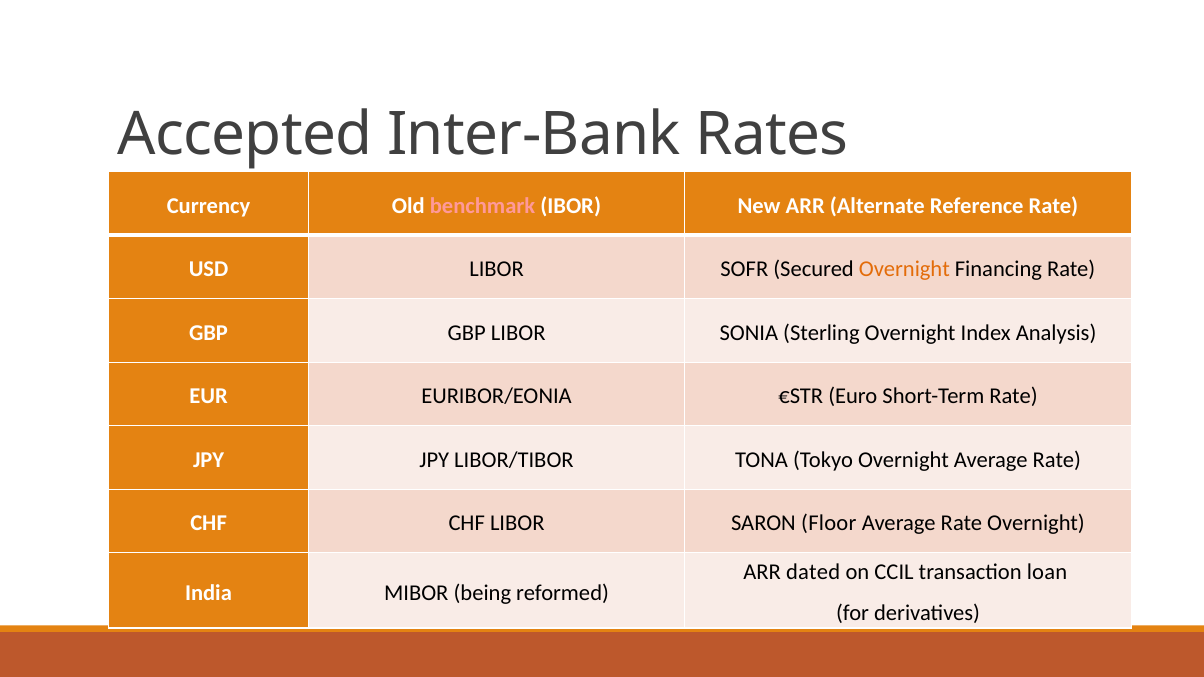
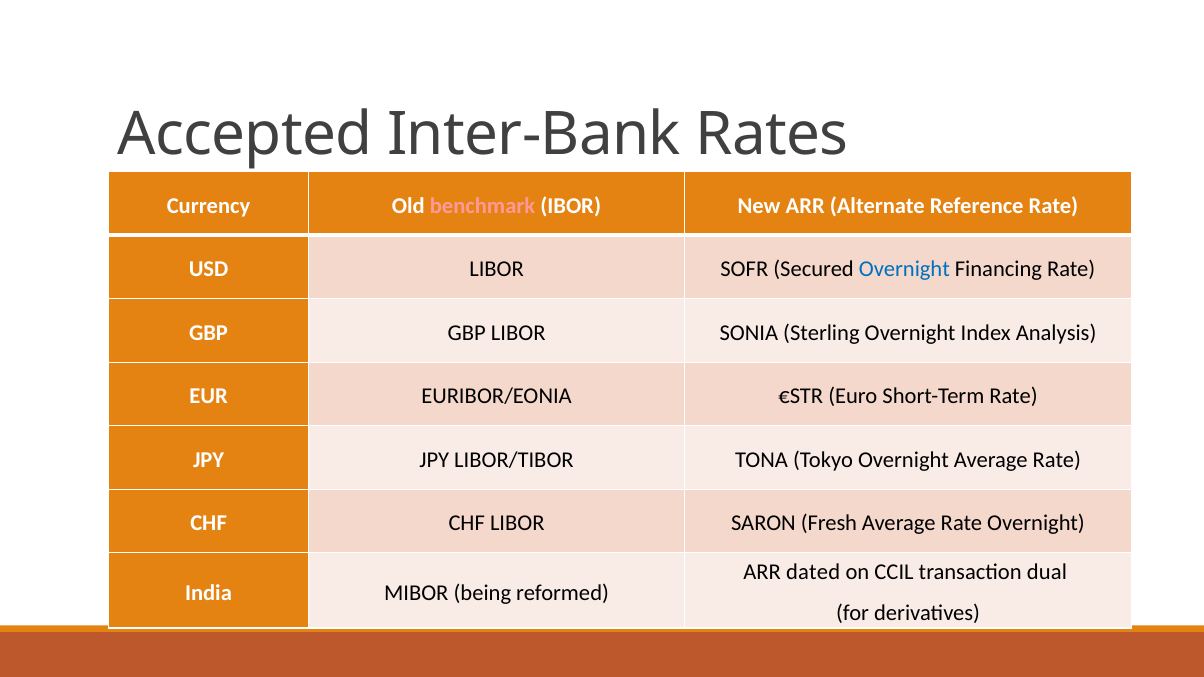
Overnight at (904, 269) colour: orange -> blue
Floor: Floor -> Fresh
loan: loan -> dual
